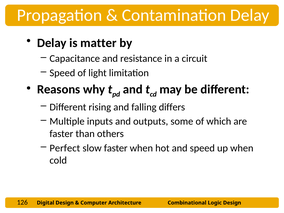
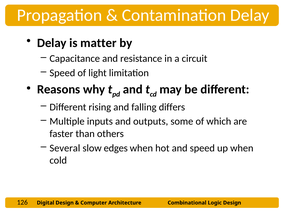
Perfect: Perfect -> Several
slow faster: faster -> edges
